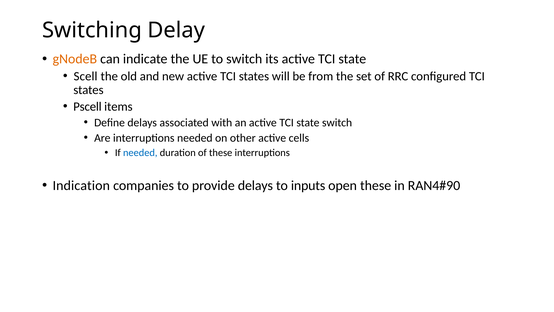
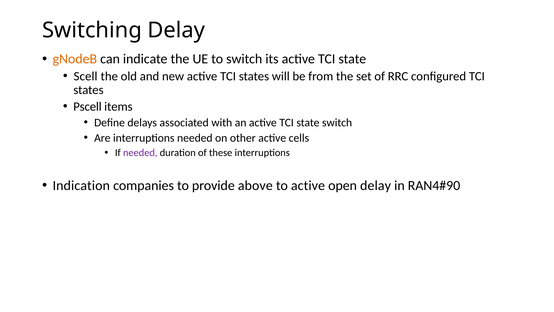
needed at (140, 152) colour: blue -> purple
provide delays: delays -> above
to inputs: inputs -> active
open these: these -> delay
